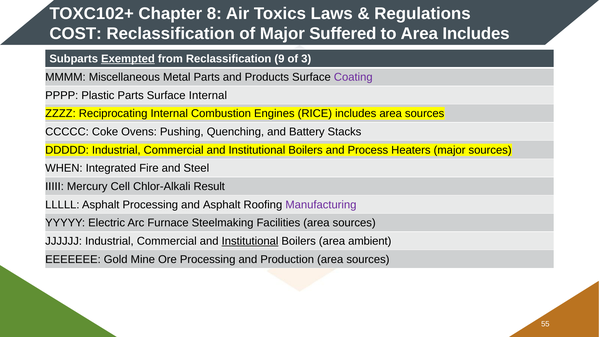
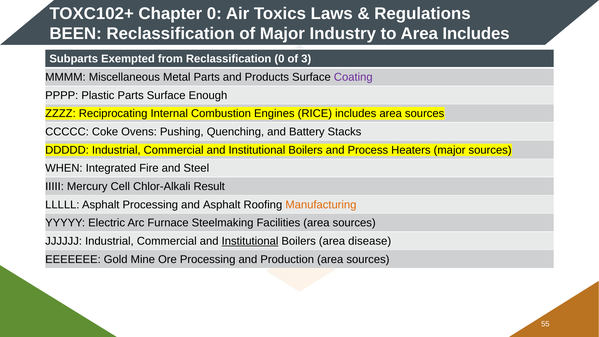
Chapter 8: 8 -> 0
COST: COST -> BEEN
Suffered: Suffered -> Industry
Exempted underline: present -> none
Reclassification 9: 9 -> 0
Surface Internal: Internal -> Enough
Manufacturing colour: purple -> orange
ambient: ambient -> disease
